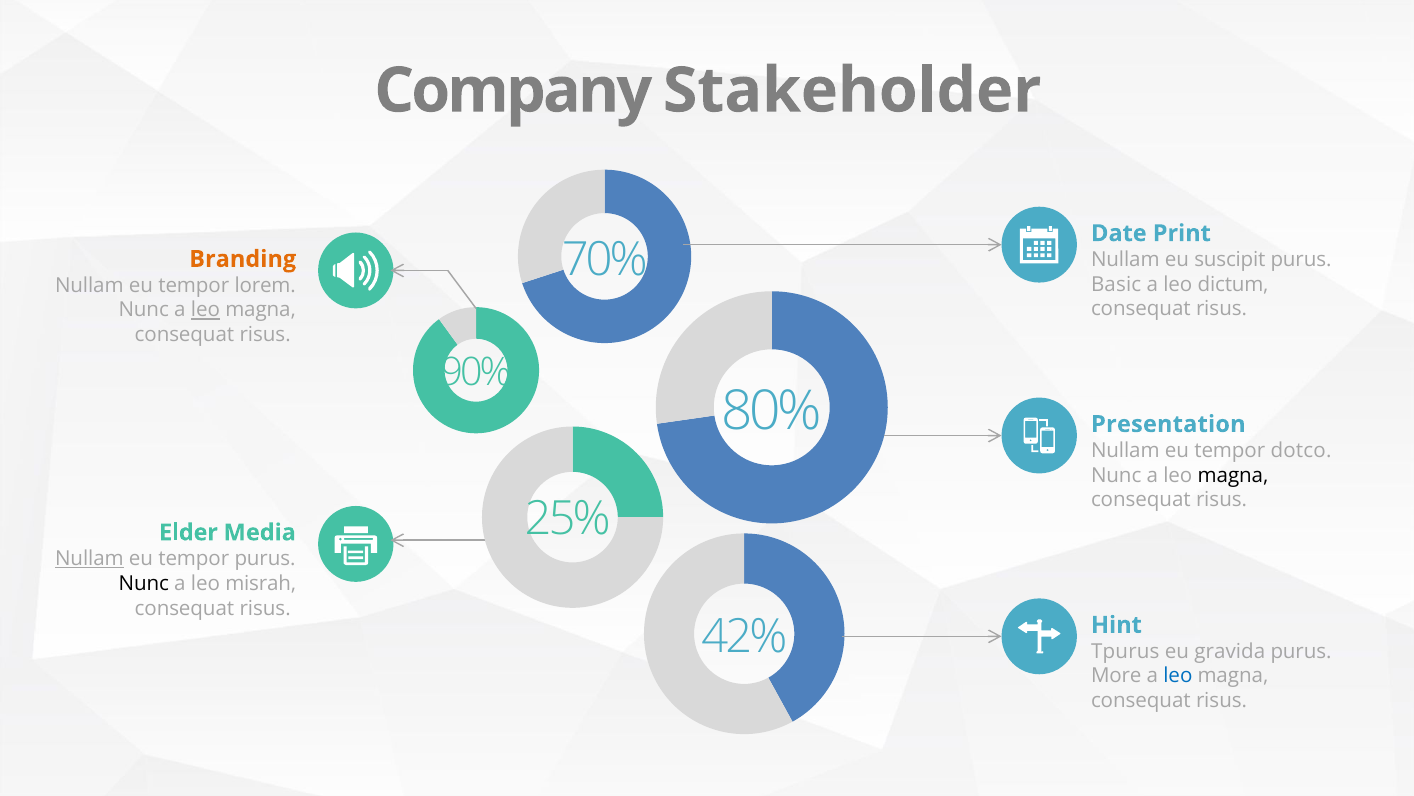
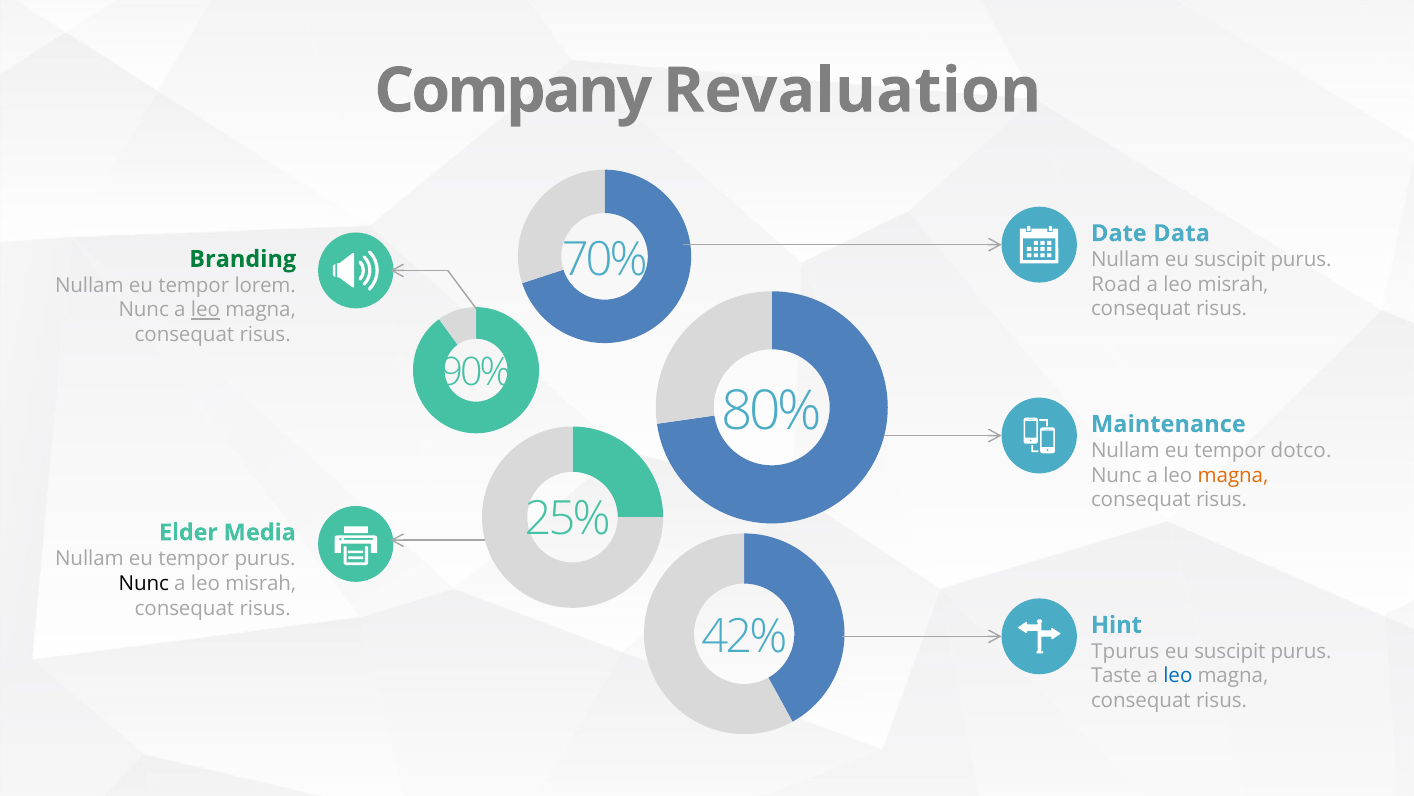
Stakeholder: Stakeholder -> Revaluation
Print: Print -> Data
Branding colour: orange -> green
Basic: Basic -> Road
dictum at (1233, 284): dictum -> misrah
Presentation: Presentation -> Maintenance
magna at (1233, 475) colour: black -> orange
Nullam at (89, 558) underline: present -> none
gravida at (1230, 651): gravida -> suscipit
More: More -> Taste
